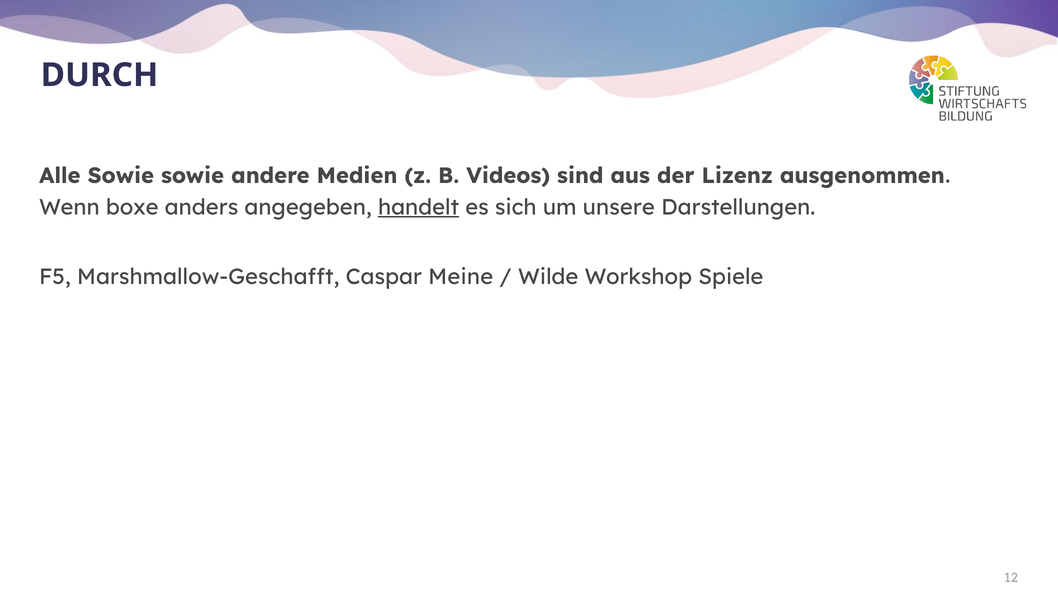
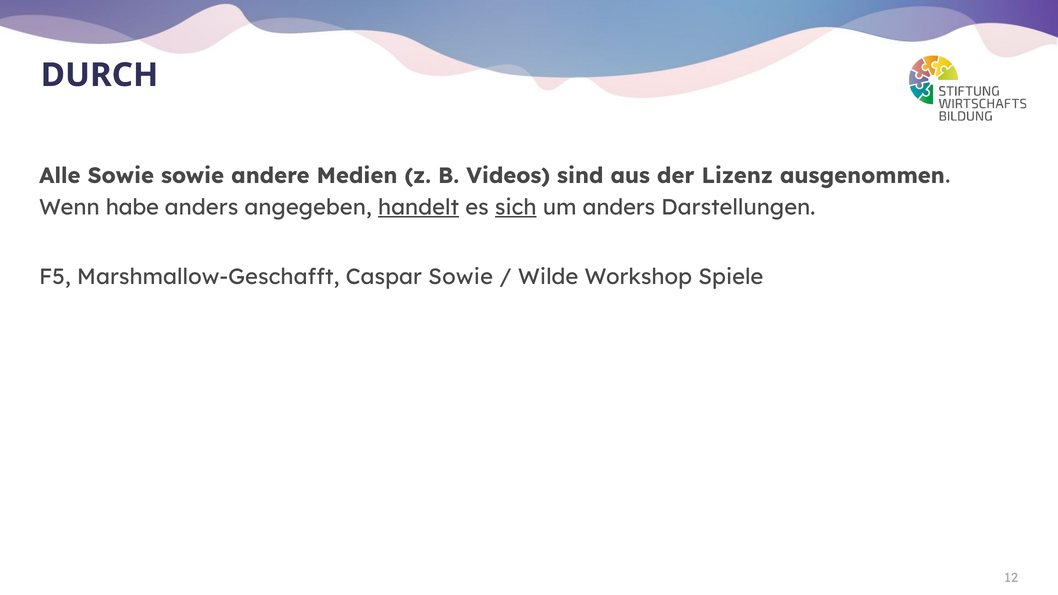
boxe: boxe -> habe
sich underline: none -> present
um unsere: unsere -> anders
Caspar Meine: Meine -> Sowie
